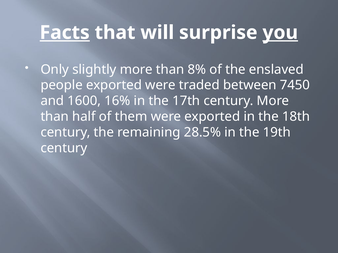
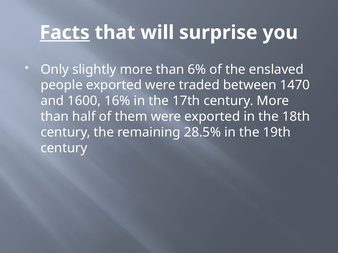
you underline: present -> none
8%: 8% -> 6%
7450: 7450 -> 1470
